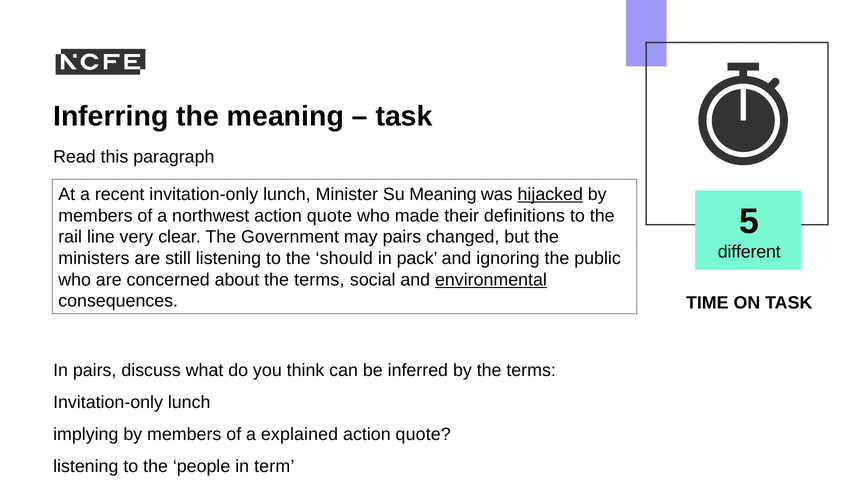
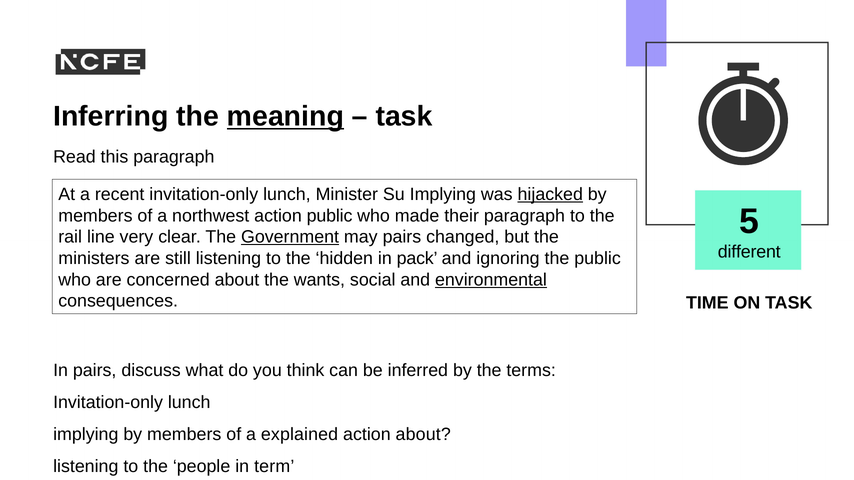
meaning at (285, 117) underline: none -> present
Su Meaning: Meaning -> Implying
northwest action quote: quote -> public
their definitions: definitions -> paragraph
Government underline: none -> present
should: should -> hidden
about the terms: terms -> wants
quote at (423, 435): quote -> about
